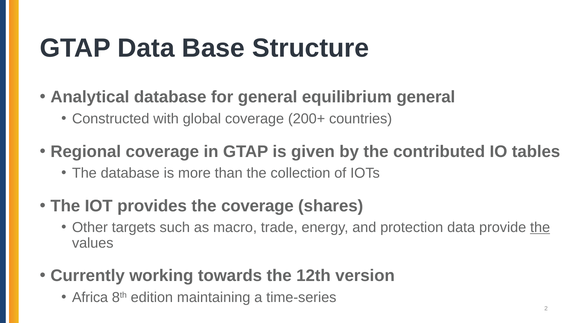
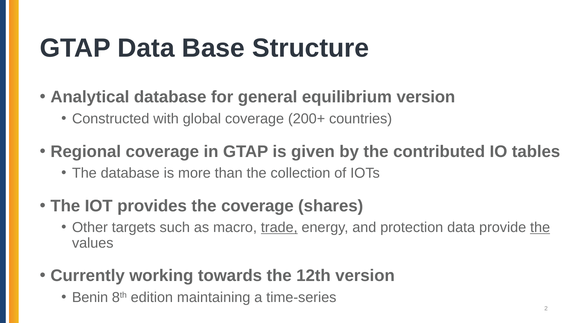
equilibrium general: general -> version
trade underline: none -> present
Africa: Africa -> Benin
